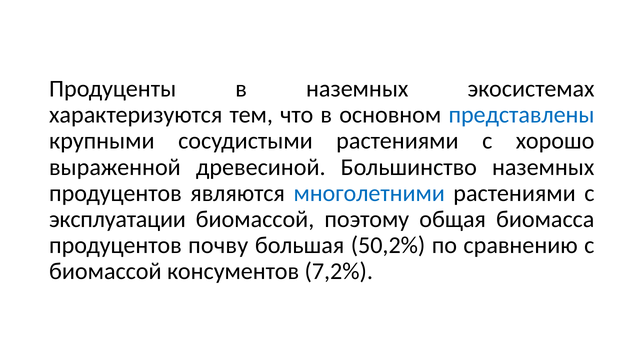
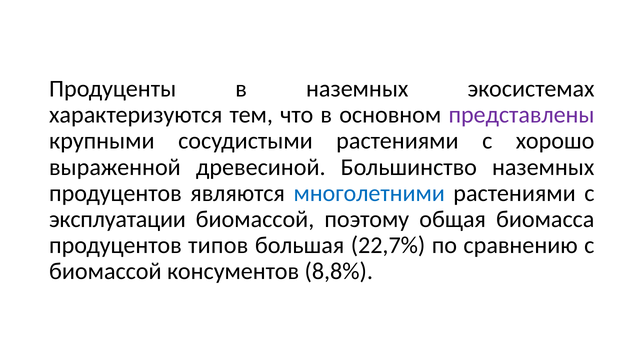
представлены colour: blue -> purple
почву: почву -> типов
50,2%: 50,2% -> 22,7%
7,2%: 7,2% -> 8,8%
